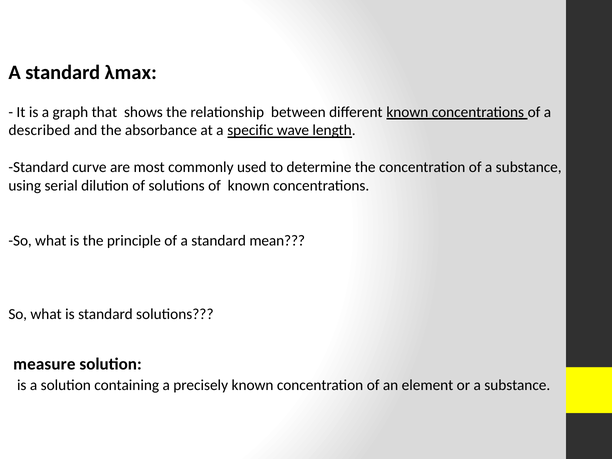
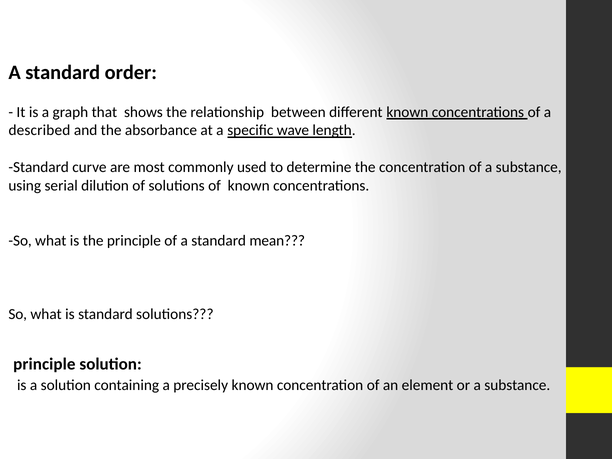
λmax: λmax -> order
measure at (44, 364): measure -> principle
